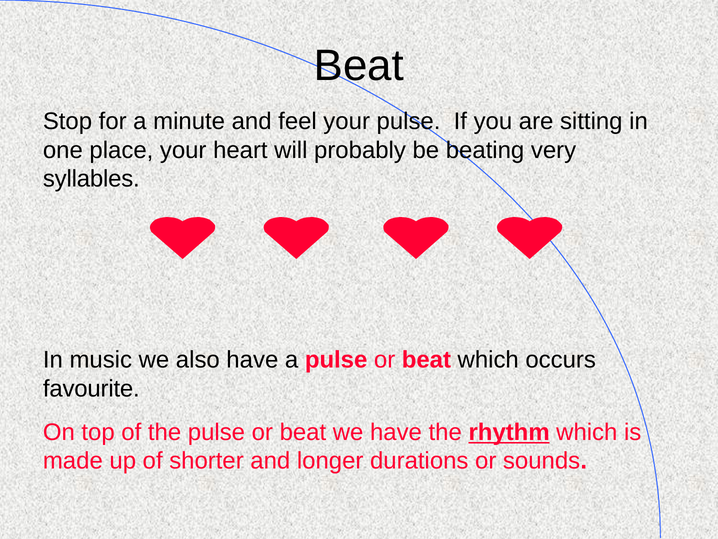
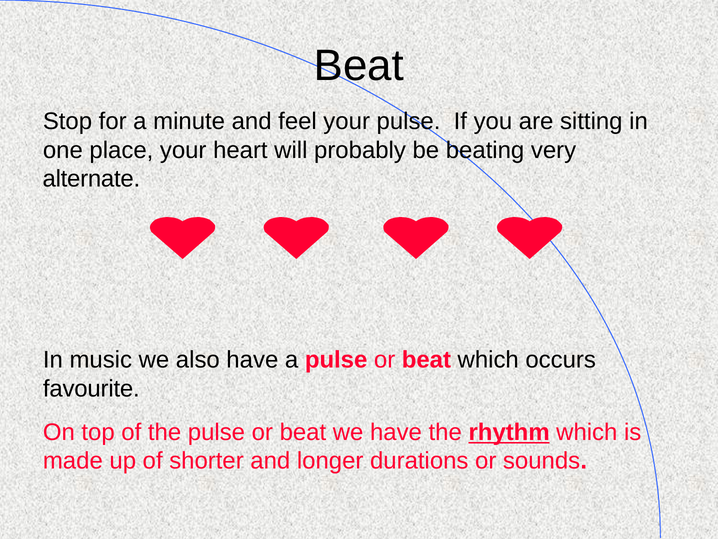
syllables: syllables -> alternate
